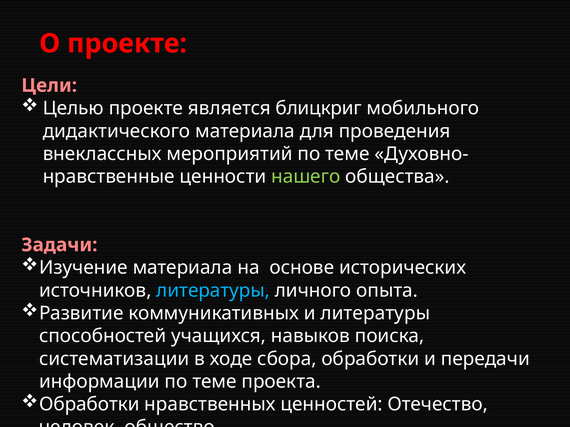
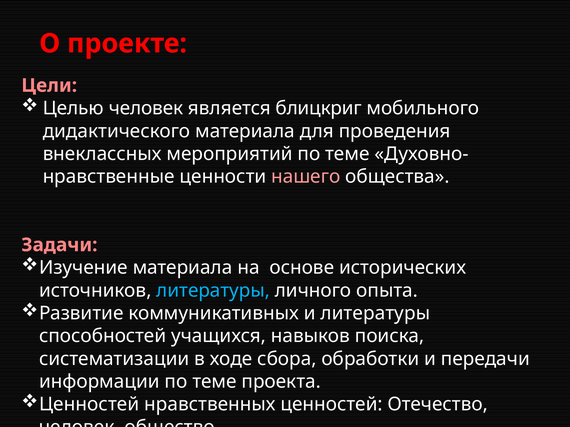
Целью проекте: проекте -> человек
нашего colour: light green -> pink
Обработки at (89, 405): Обработки -> Ценностей
